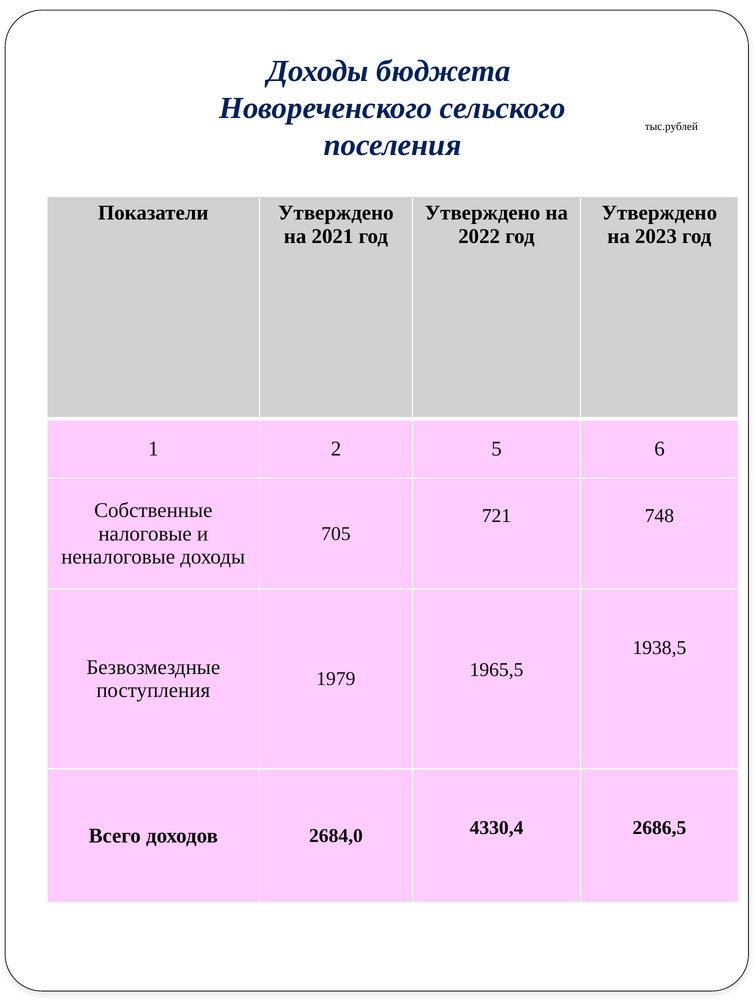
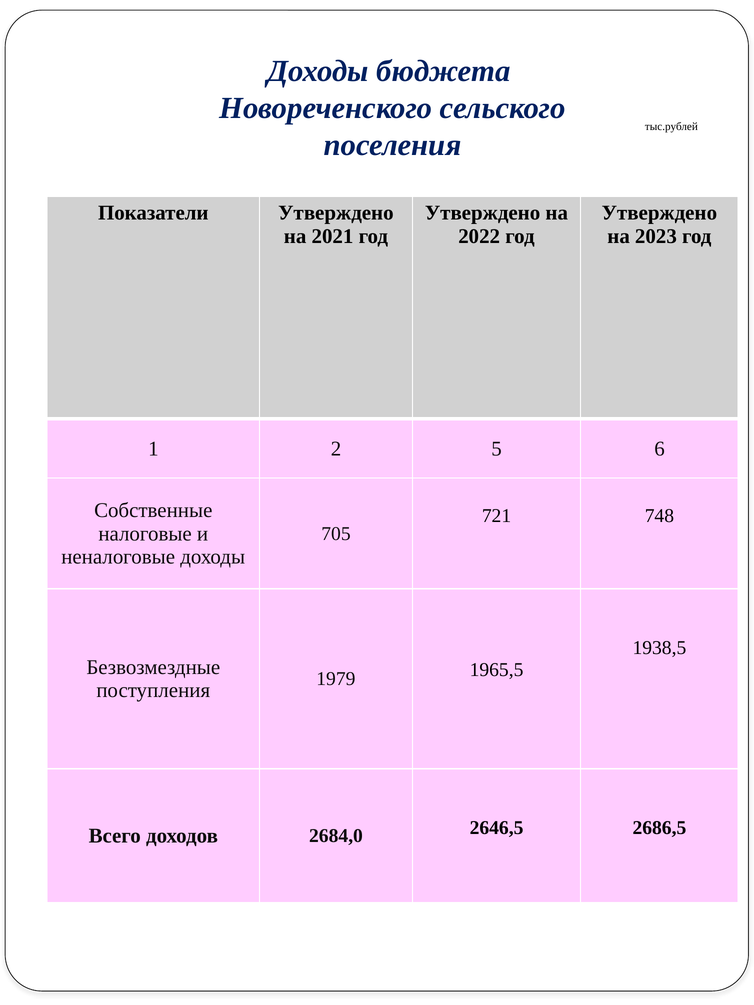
4330,4: 4330,4 -> 2646,5
